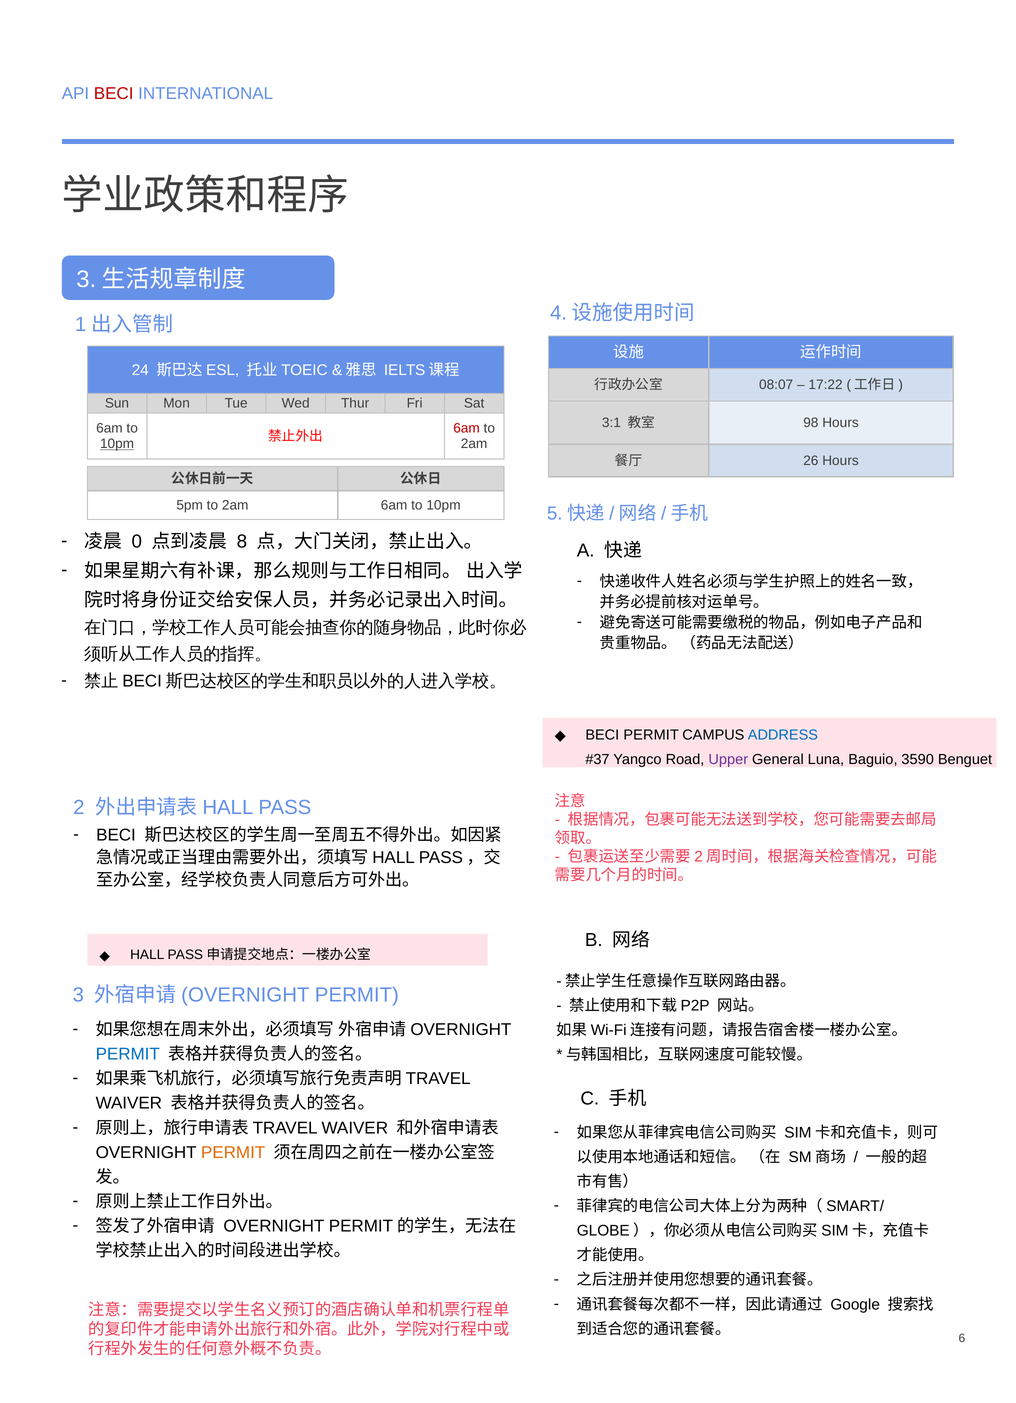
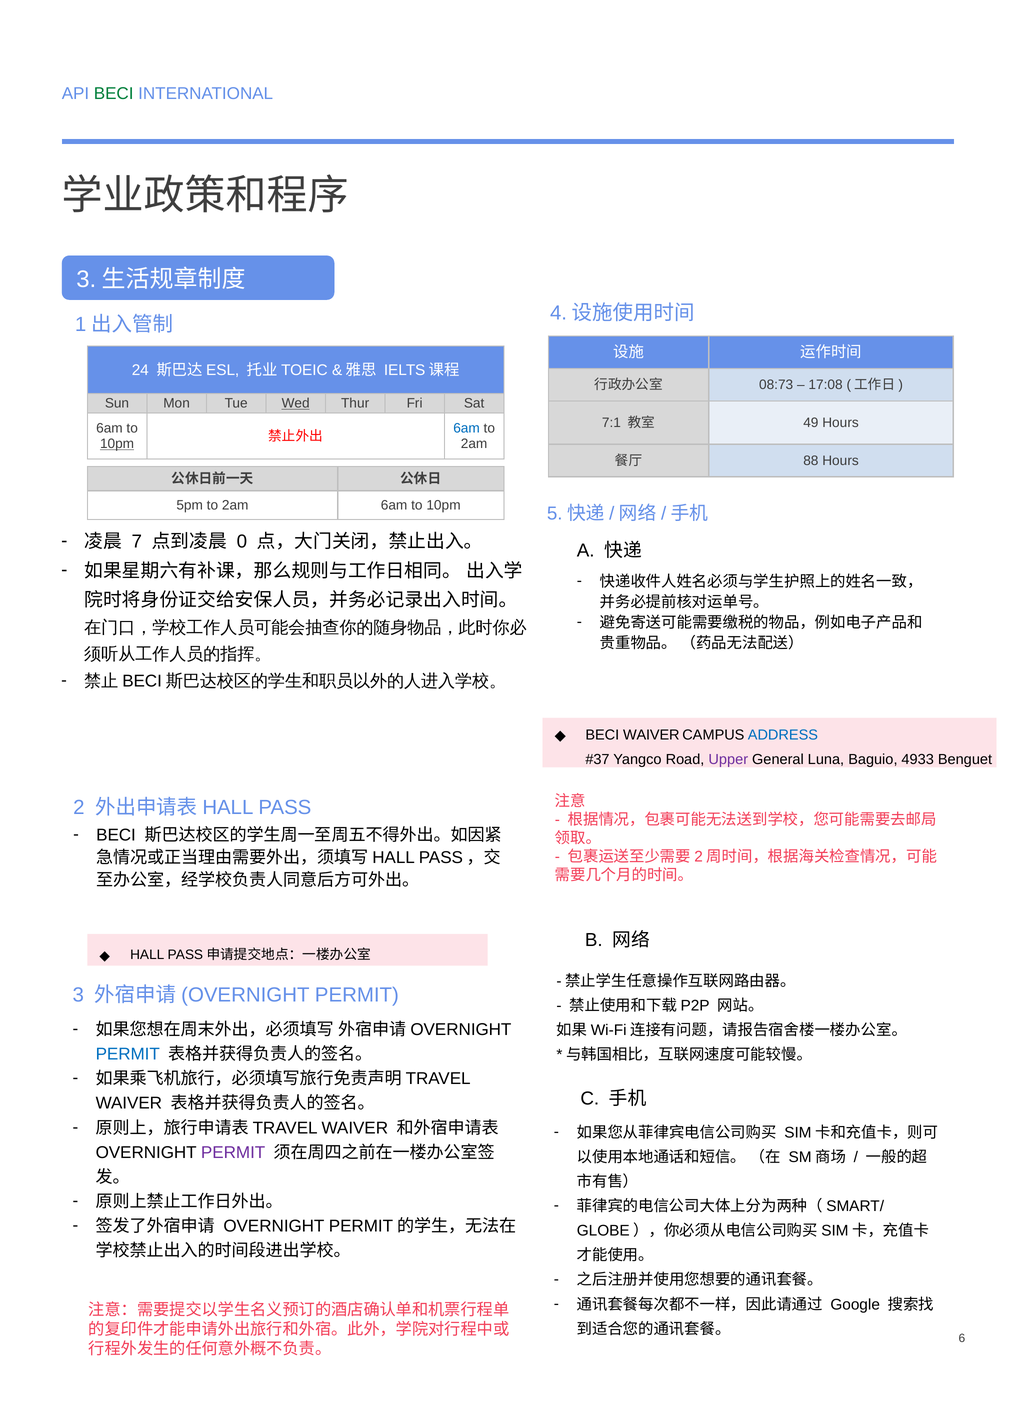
BECI at (114, 94) colour: red -> green
08:07: 08:07 -> 08:73
17:22: 17:22 -> 17:08
Wed underline: none -> present
3:1: 3:1 -> 7:1
98: 98 -> 49
6am at (467, 428) colour: red -> blue
26: 26 -> 88
0: 0 -> 7
8: 8 -> 0
BECI PERMIT: PERMIT -> WAIVER
3590: 3590 -> 4933
PERMIT at (233, 1153) colour: orange -> purple
